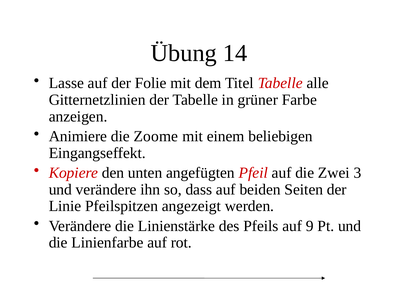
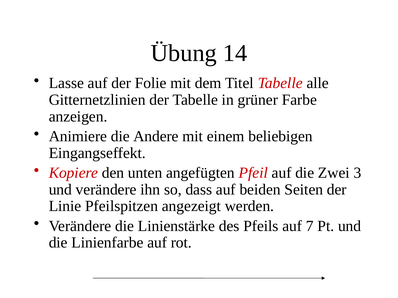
Zoome: Zoome -> Andere
9: 9 -> 7
